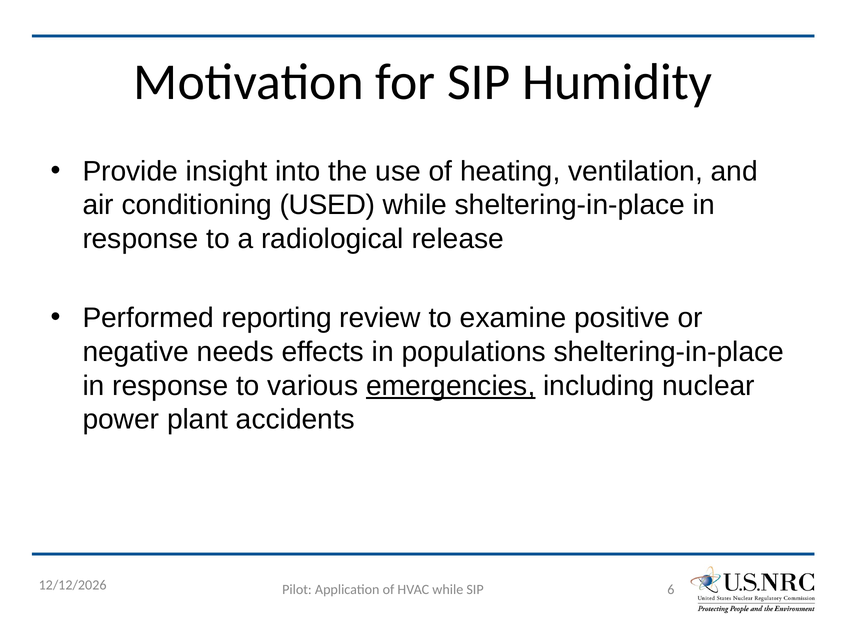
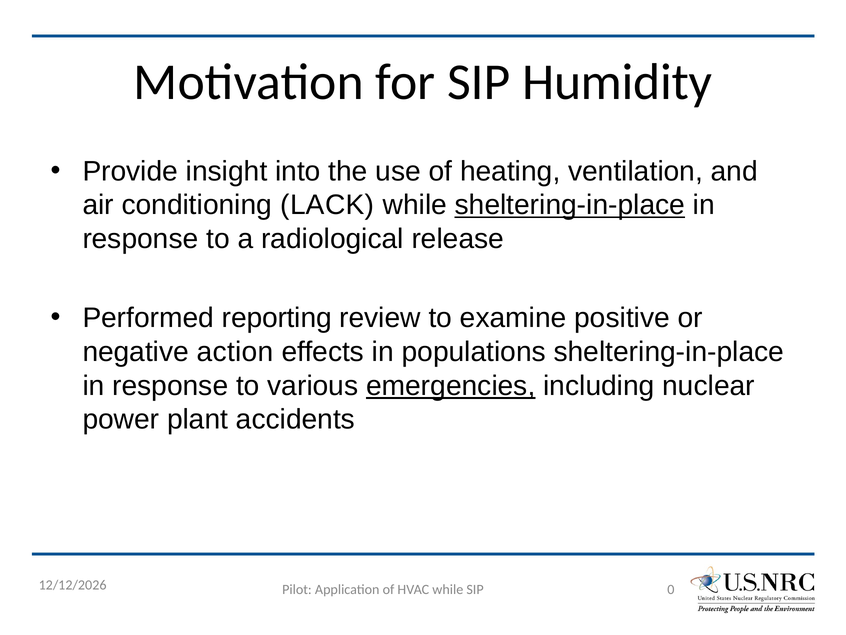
USED: USED -> LACK
sheltering-in-place at (570, 205) underline: none -> present
needs: needs -> action
6: 6 -> 0
